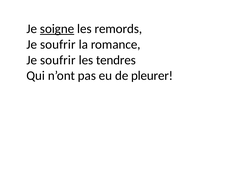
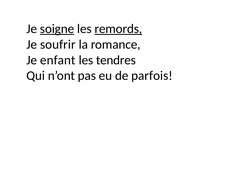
remords underline: none -> present
soufrir at (58, 60): soufrir -> enfant
pleurer: pleurer -> parfois
